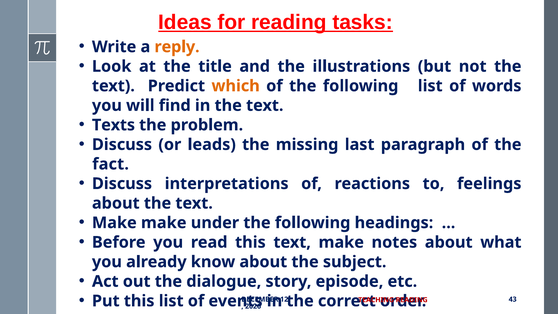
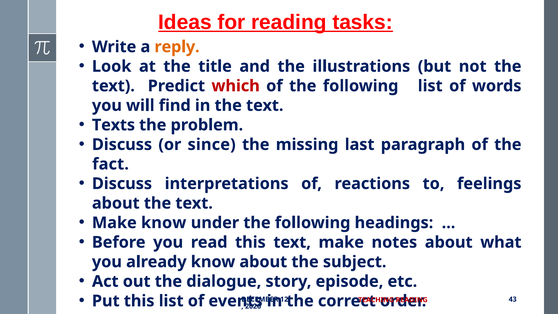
which colour: orange -> red
leads: leads -> since
Make make: make -> know
